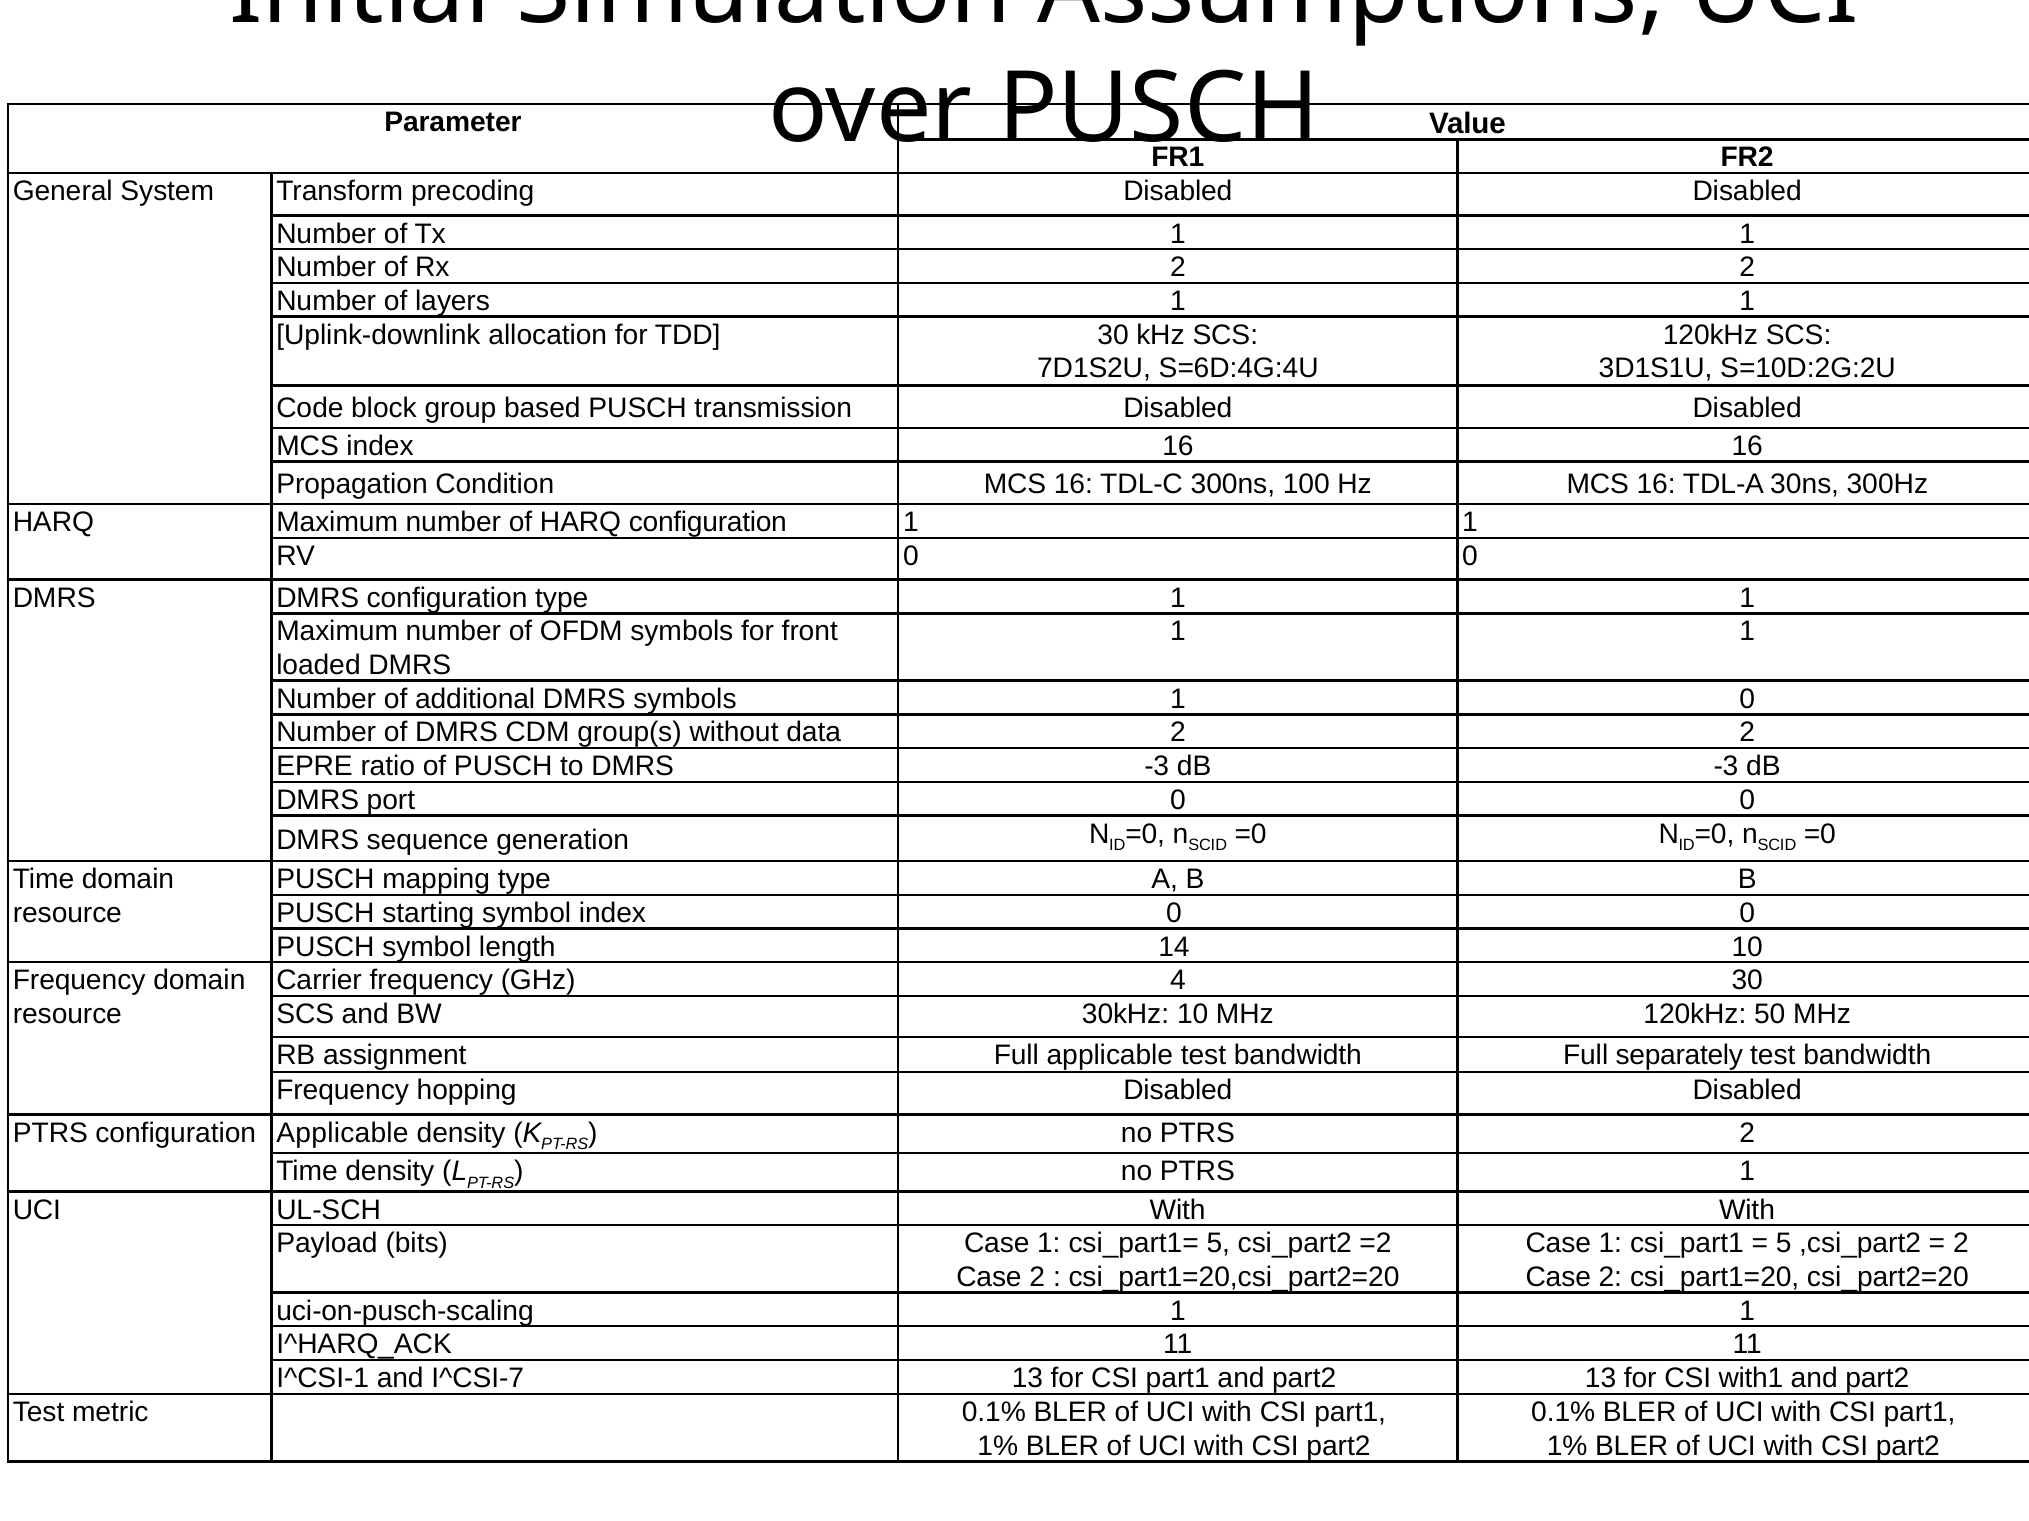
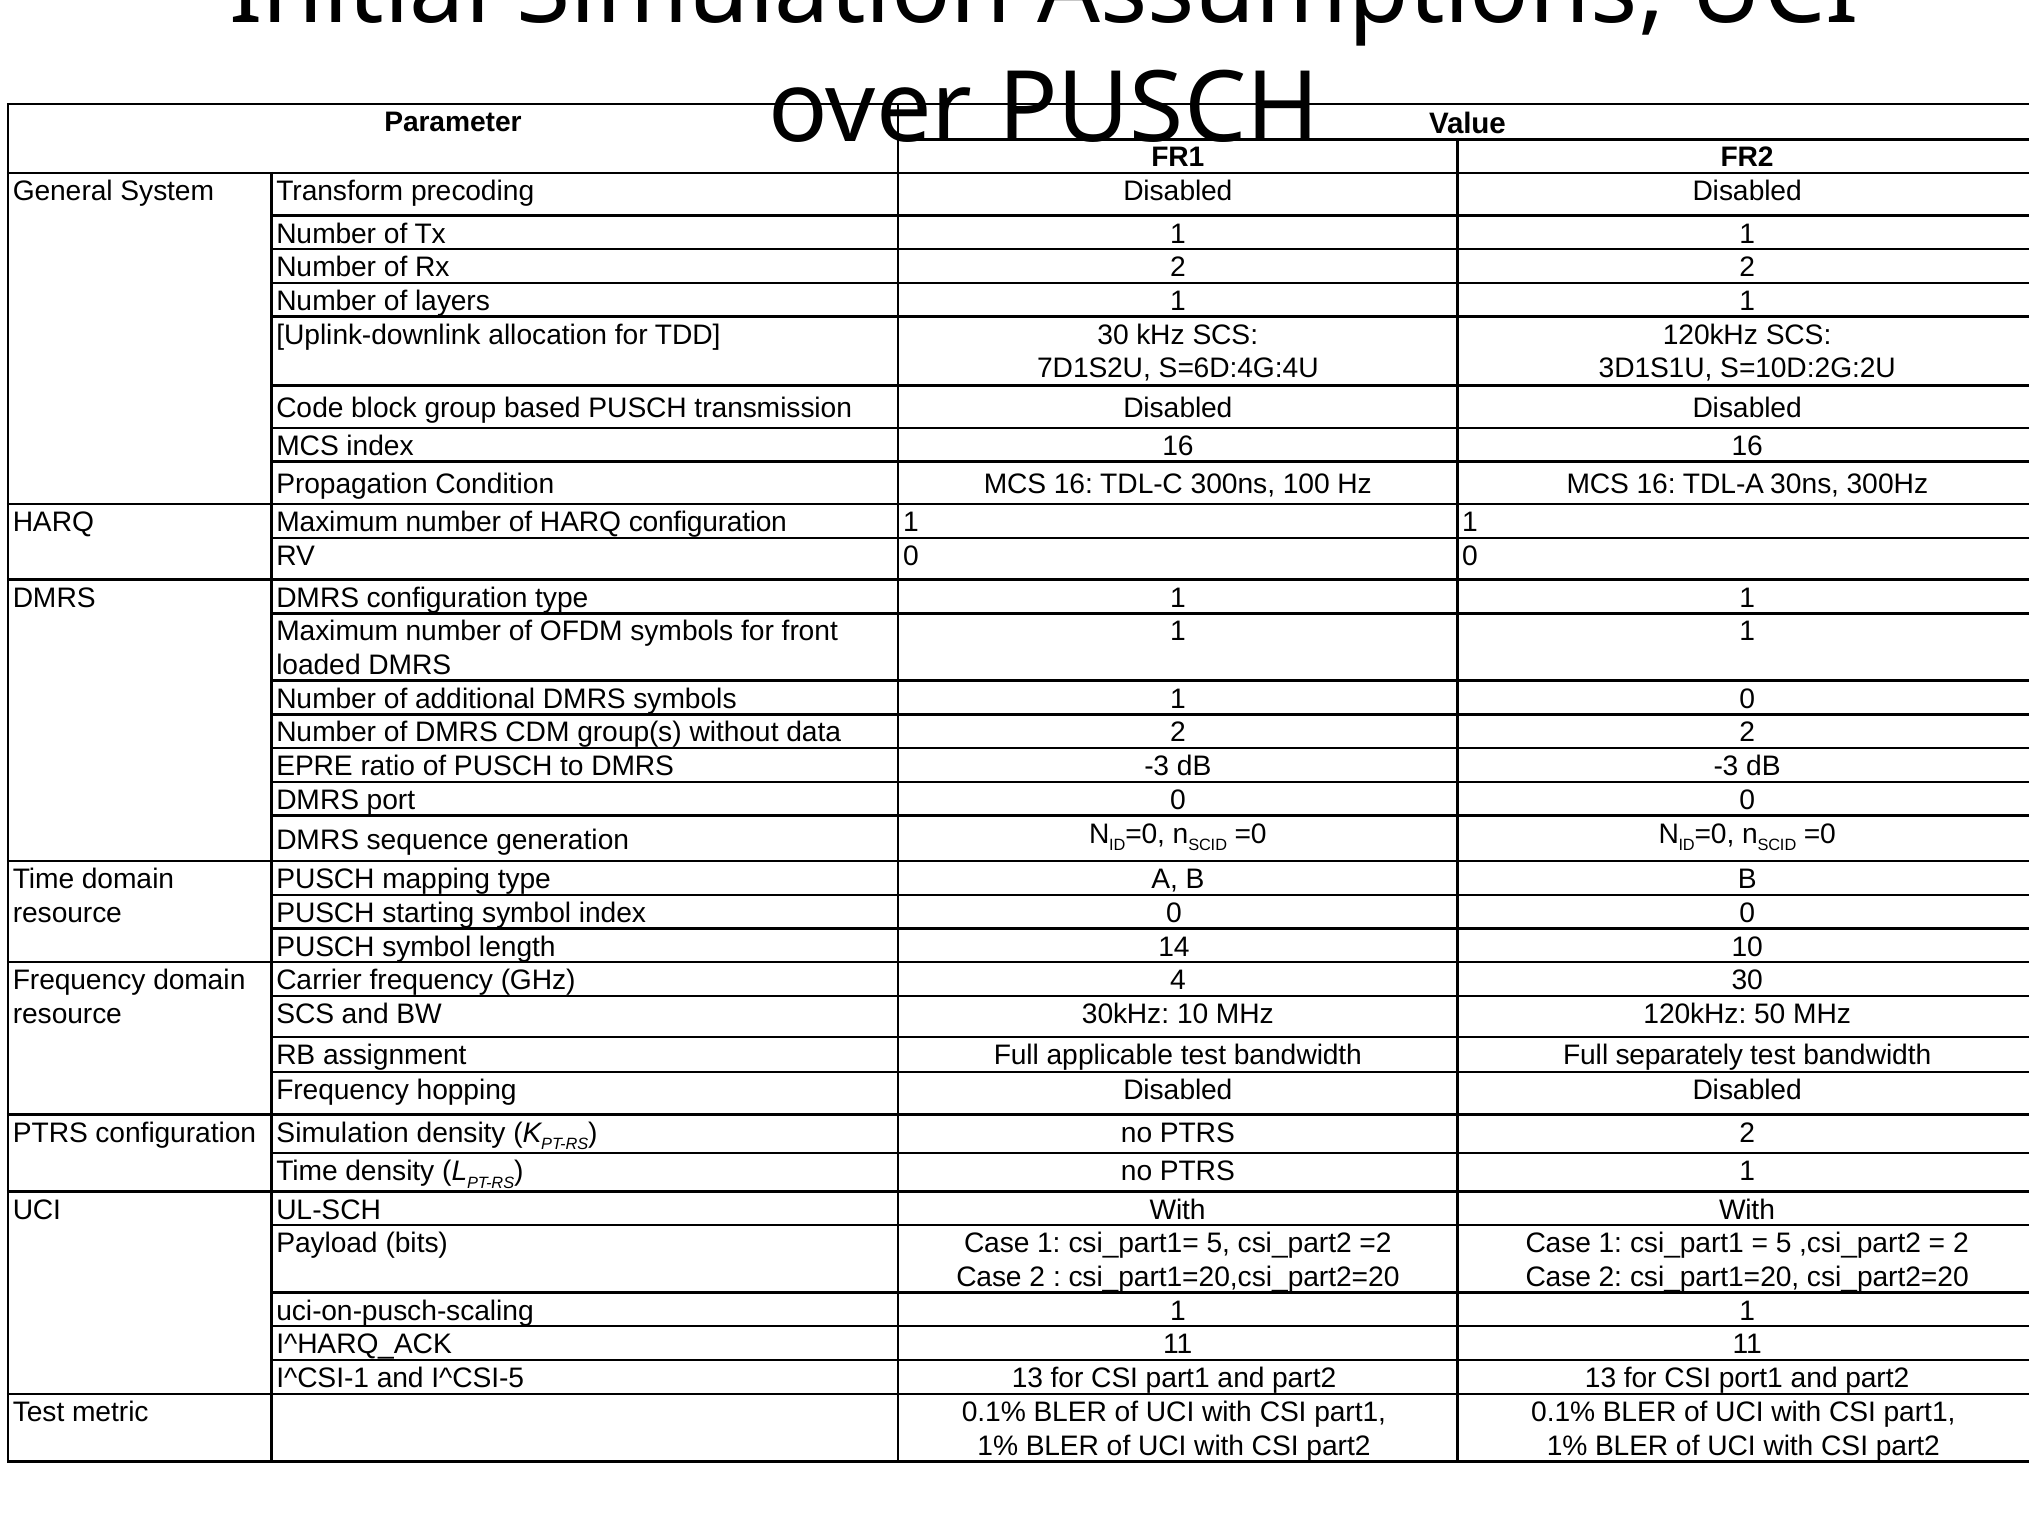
configuration Applicable: Applicable -> Simulation
I^CSI-7: I^CSI-7 -> I^CSI-5
with1: with1 -> port1
